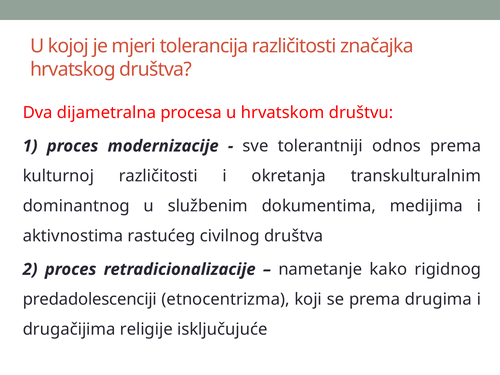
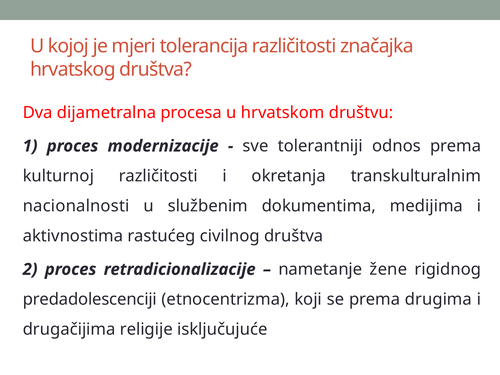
dominantnog: dominantnog -> nacionalnosti
kako: kako -> žene
